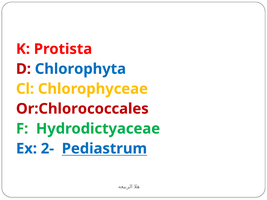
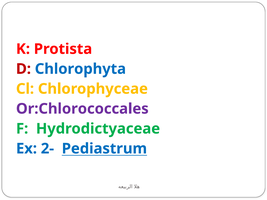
Or:Chlorococcales colour: red -> purple
